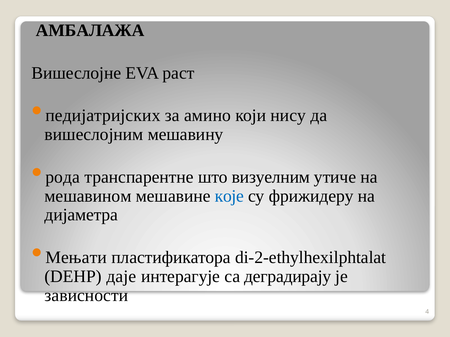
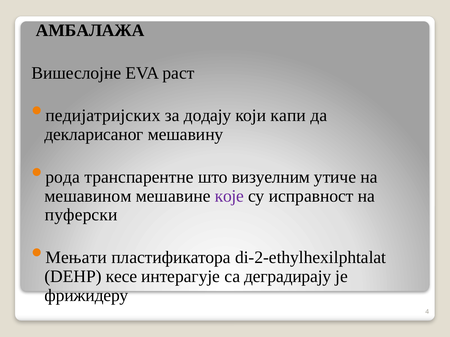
амино: амино -> додају
нису: нису -> капи
вишеслојним: вишеслојним -> декларисаног
које colour: blue -> purple
фрижидеру: фрижидеру -> исправност
дијаметра: дијаметра -> пуферски
даје: даје -> кесе
зависности: зависности -> фрижидеру
